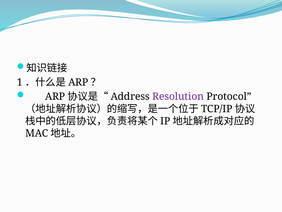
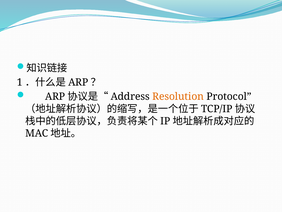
Resolution colour: purple -> orange
